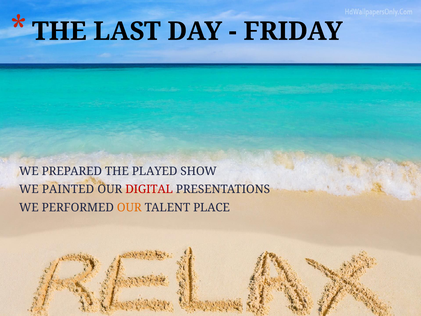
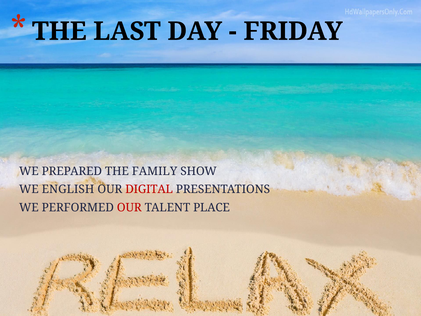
PLAYED: PLAYED -> FAMILY
PAINTED: PAINTED -> ENGLISH
OUR at (129, 207) colour: orange -> red
